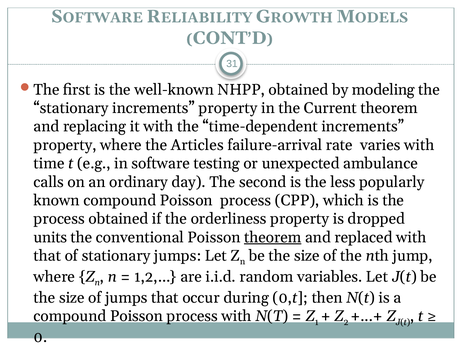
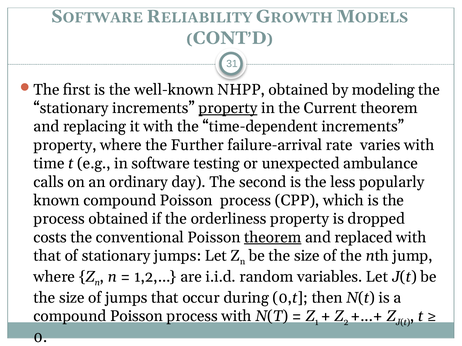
property at (228, 108) underline: none -> present
Articles: Articles -> Further
units: units -> costs
